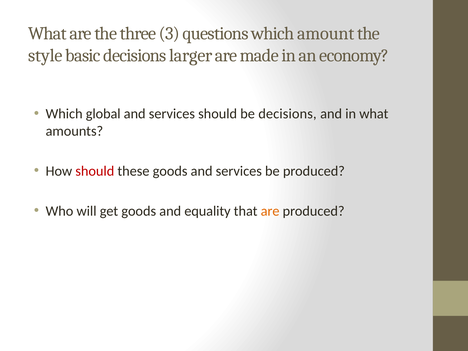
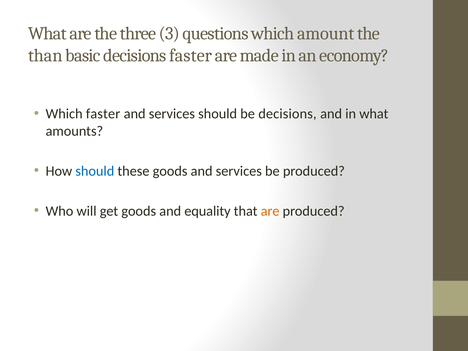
style: style -> than
decisions larger: larger -> faster
Which global: global -> faster
should at (95, 171) colour: red -> blue
